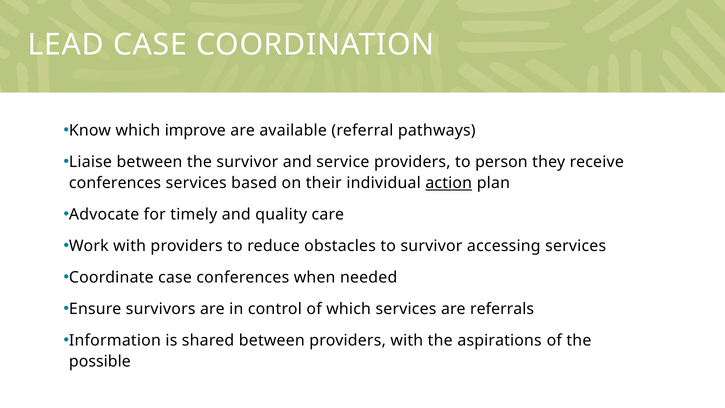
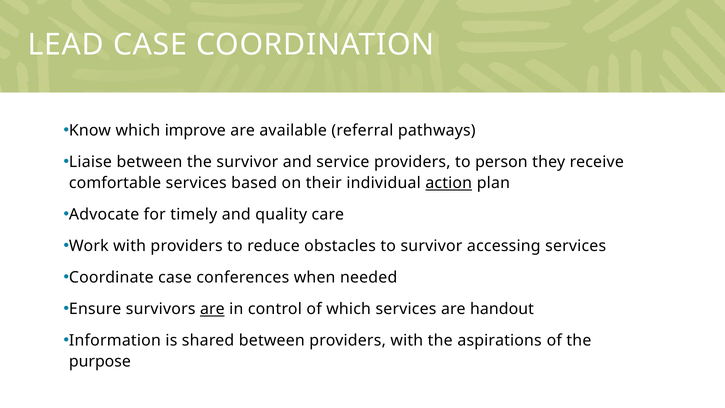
conferences at (115, 183): conferences -> comfortable
are at (212, 309) underline: none -> present
referrals: referrals -> handout
possible: possible -> purpose
